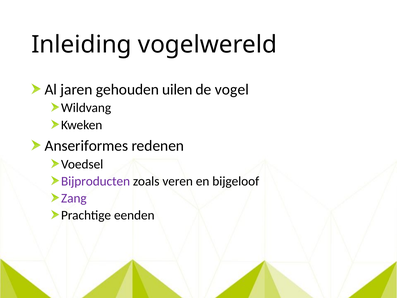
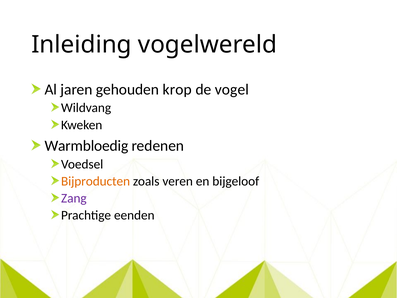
uilen: uilen -> krop
Anseriformes: Anseriformes -> Warmbloedig
Bijproducten colour: purple -> orange
